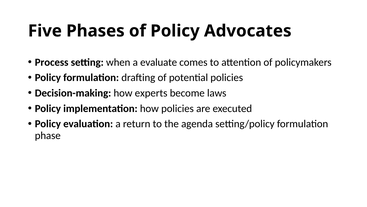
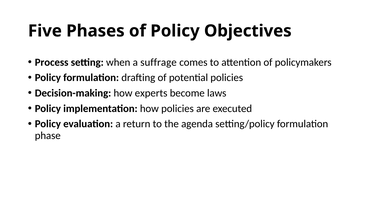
Advocates: Advocates -> Objectives
evaluate: evaluate -> suffrage
